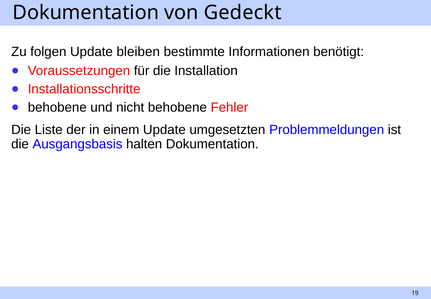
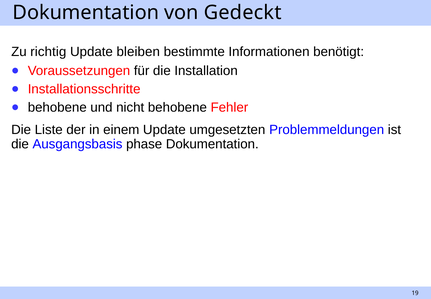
folgen: folgen -> richtig
halten: halten -> phase
